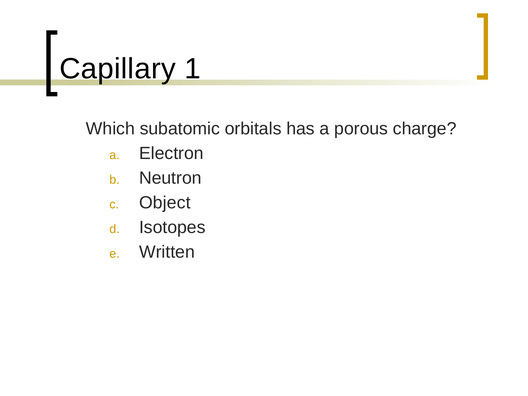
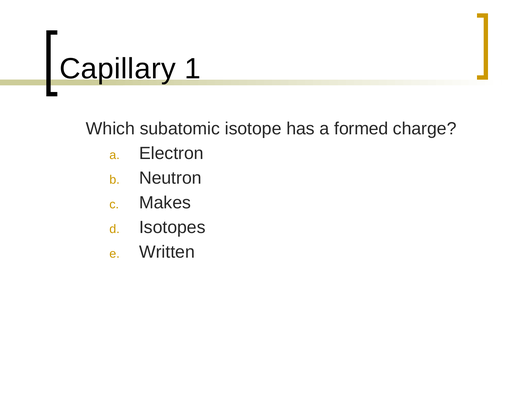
orbitals: orbitals -> isotope
porous: porous -> formed
Object: Object -> Makes
